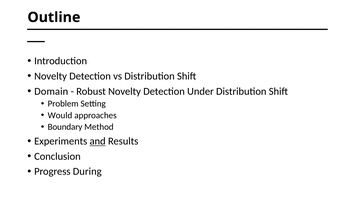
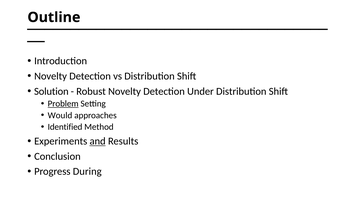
Domain: Domain -> Solution
Problem underline: none -> present
Boundary: Boundary -> Identified
